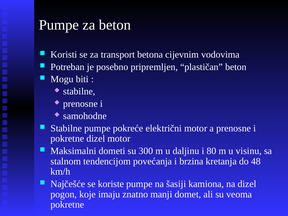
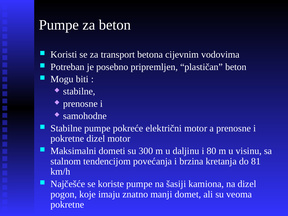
48: 48 -> 81
